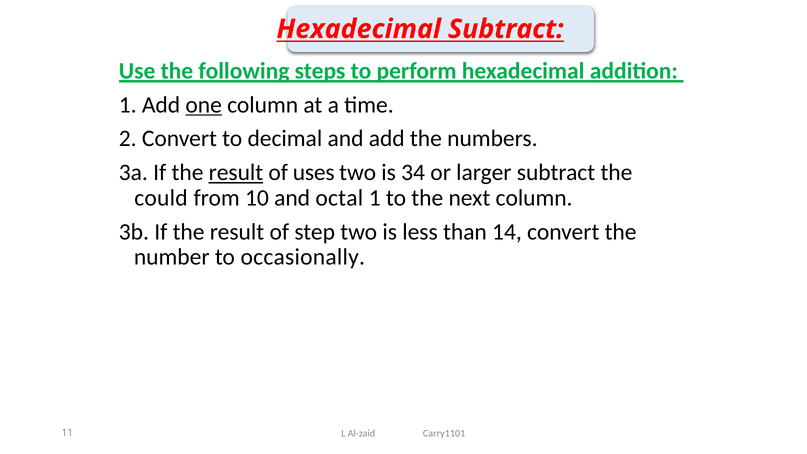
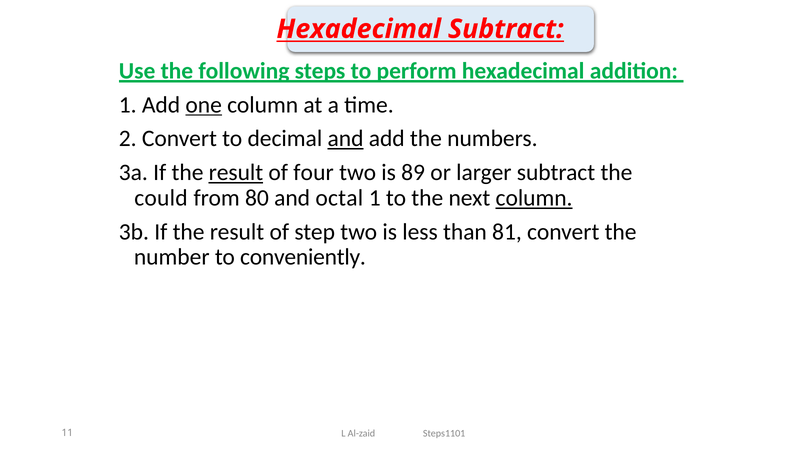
and at (346, 139) underline: none -> present
uses: uses -> four
34: 34 -> 89
10: 10 -> 80
column at (534, 198) underline: none -> present
14: 14 -> 81
occasionally: occasionally -> conveniently
Carry1101: Carry1101 -> Steps1101
